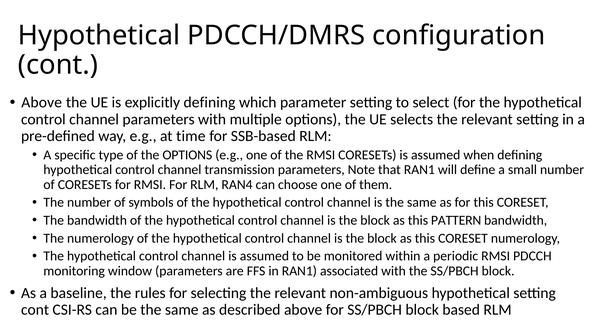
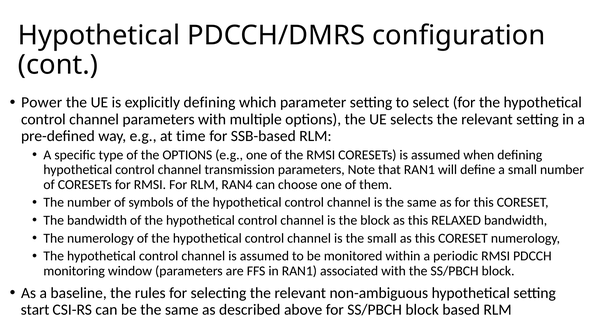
Above at (42, 102): Above -> Power
PATTERN: PATTERN -> RELAXED
block at (382, 238): block -> small
cont at (35, 310): cont -> start
